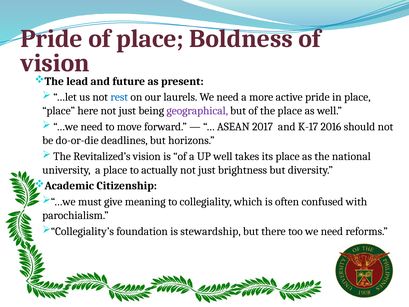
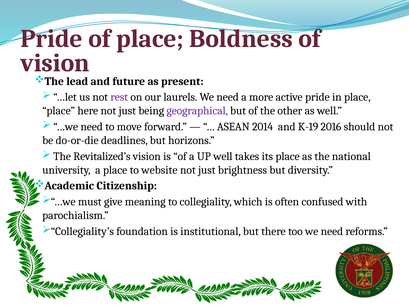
rest colour: blue -> purple
the place: place -> other
2017: 2017 -> 2014
K-17: K-17 -> K-19
actually: actually -> website
stewardship: stewardship -> institutional
